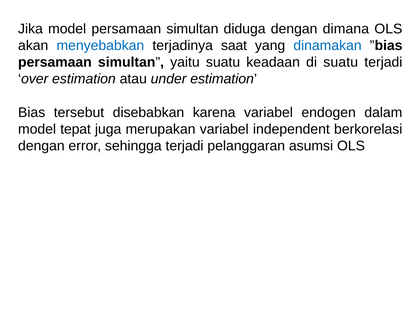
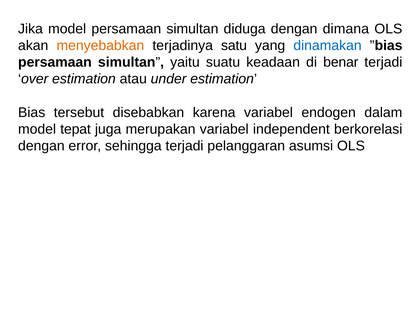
menyebabkan colour: blue -> orange
saat: saat -> satu
di suatu: suatu -> benar
